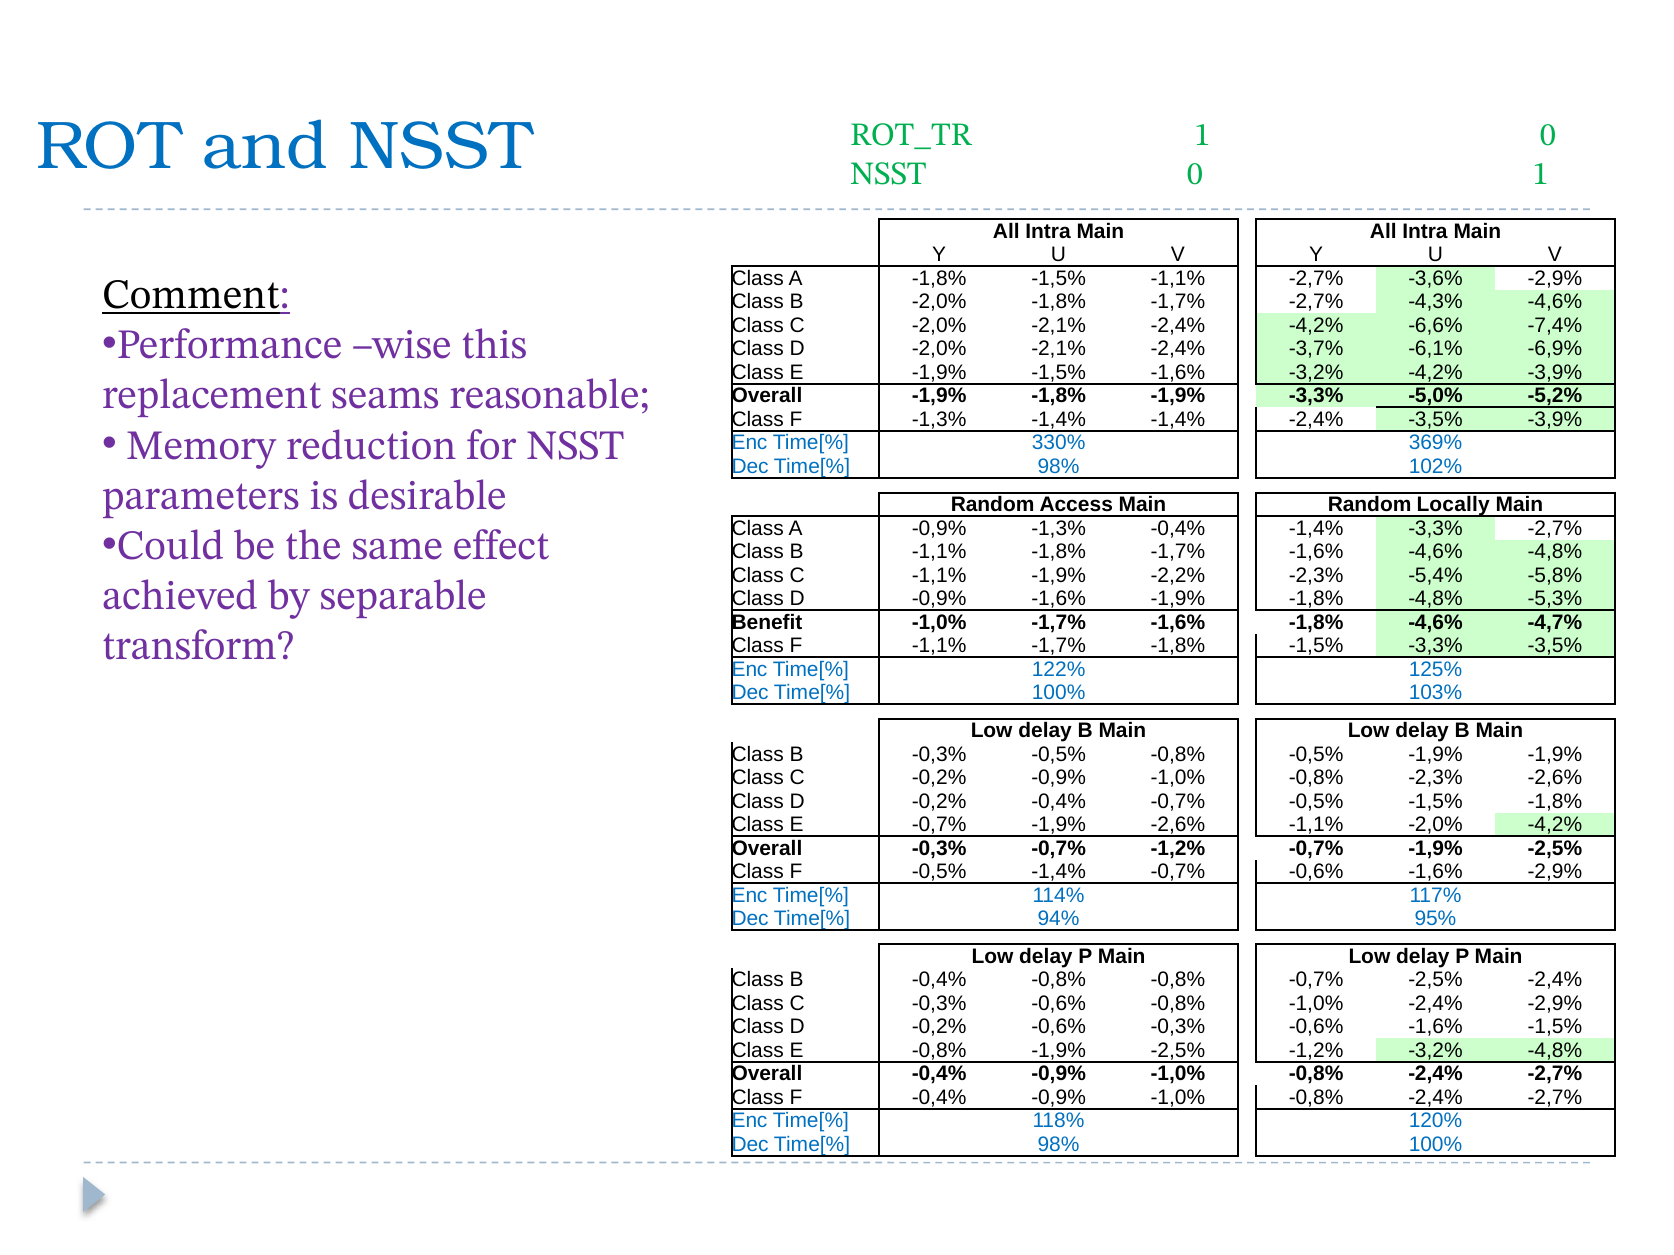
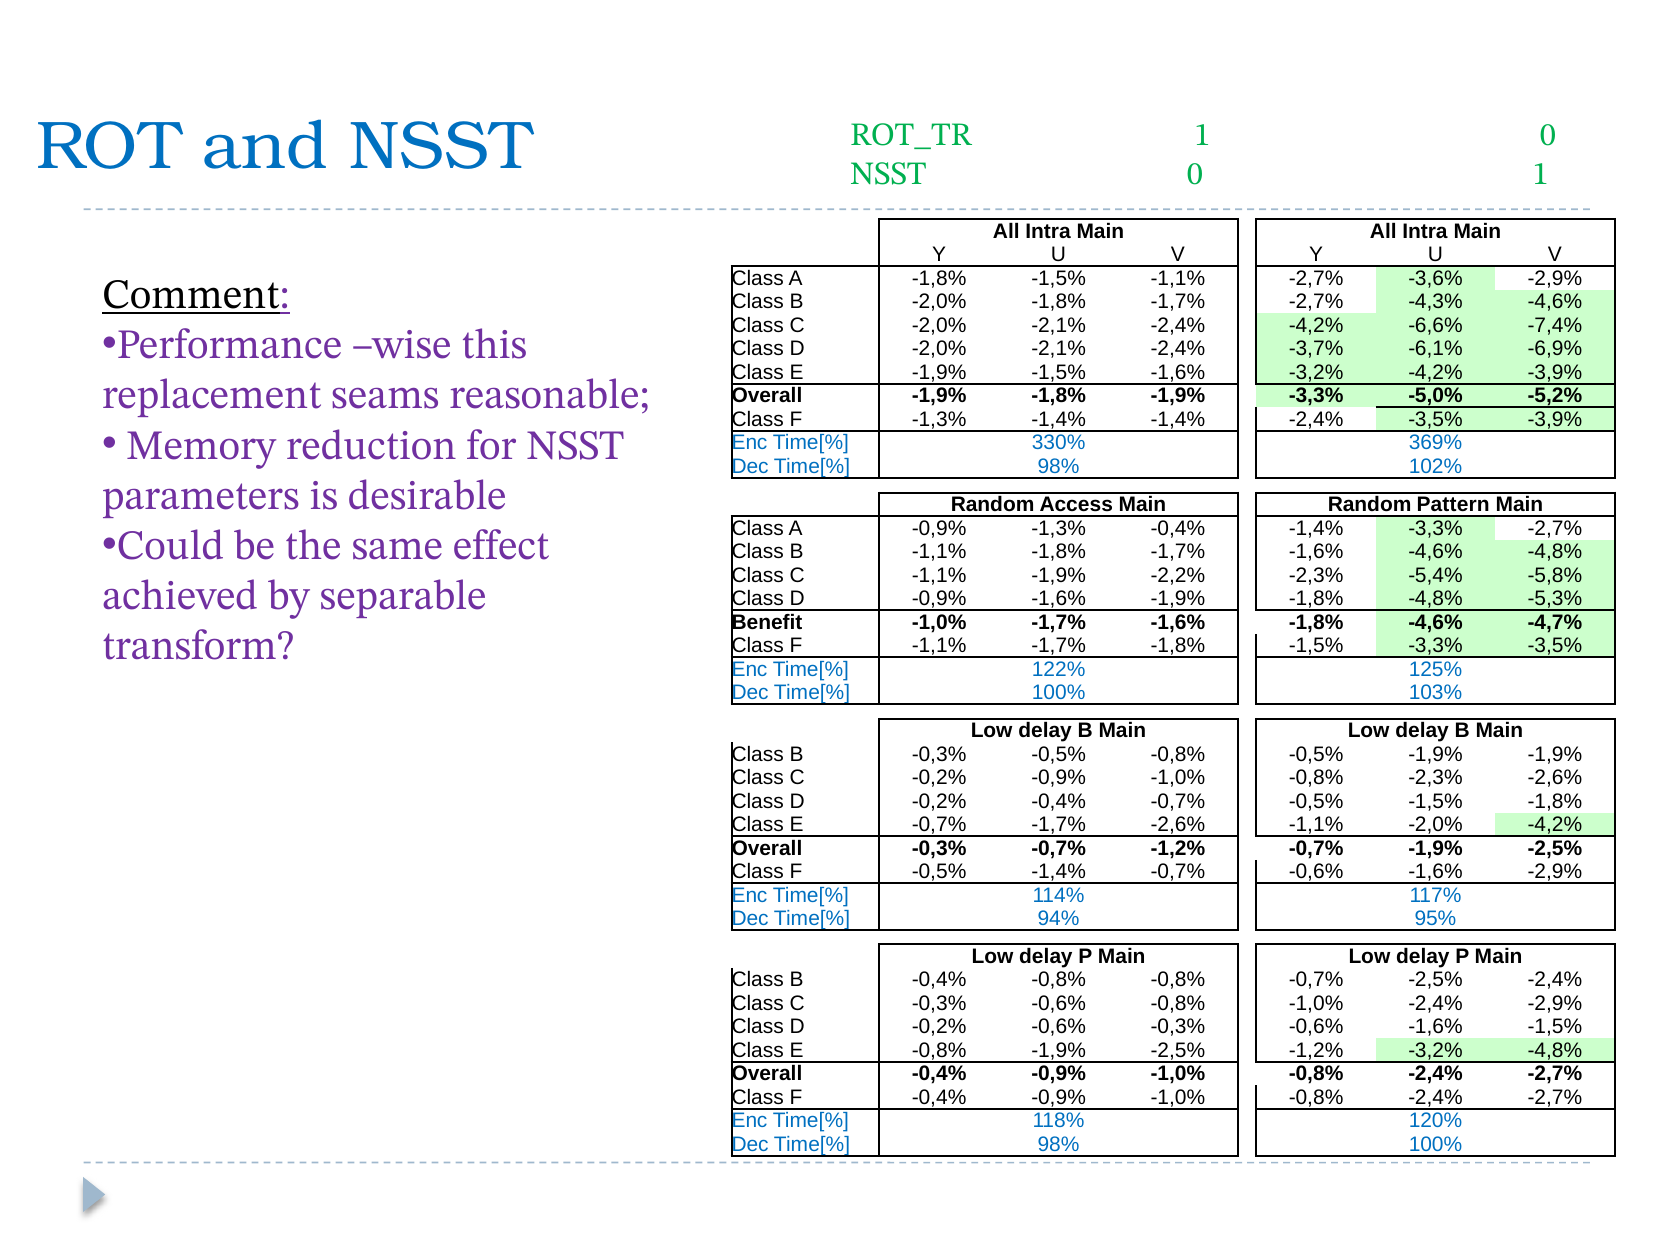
Locally: Locally -> Pattern
E -0,7% -1,9%: -1,9% -> -1,7%
